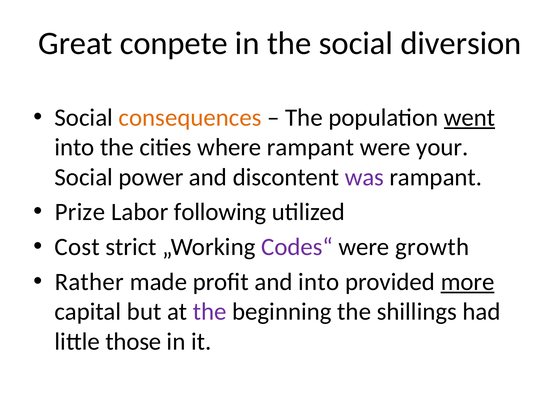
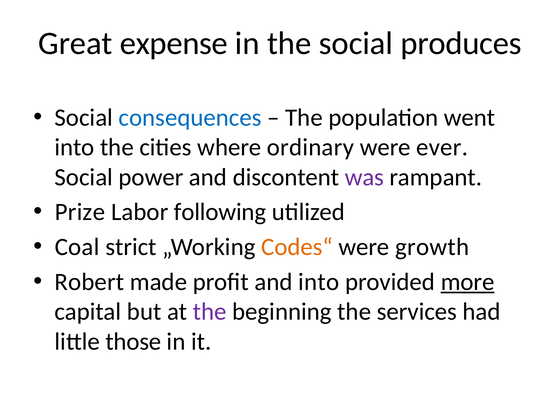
conpete: conpete -> expense
diversion: diversion -> produces
consequences colour: orange -> blue
went underline: present -> none
where rampant: rampant -> ordinary
your: your -> ever
Cost: Cost -> Coal
Codes“ colour: purple -> orange
Rather: Rather -> Robert
shillings: shillings -> services
